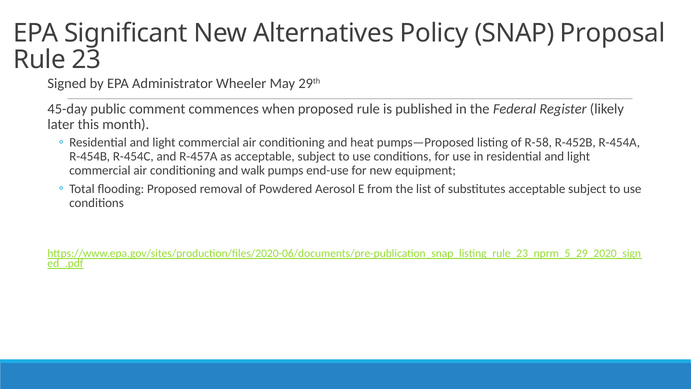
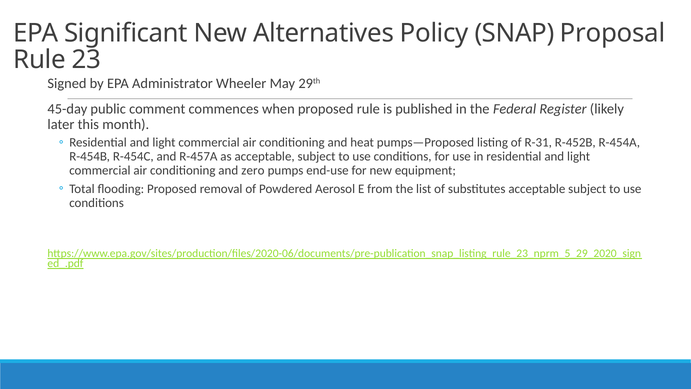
R-58: R-58 -> R-31
walk: walk -> zero
